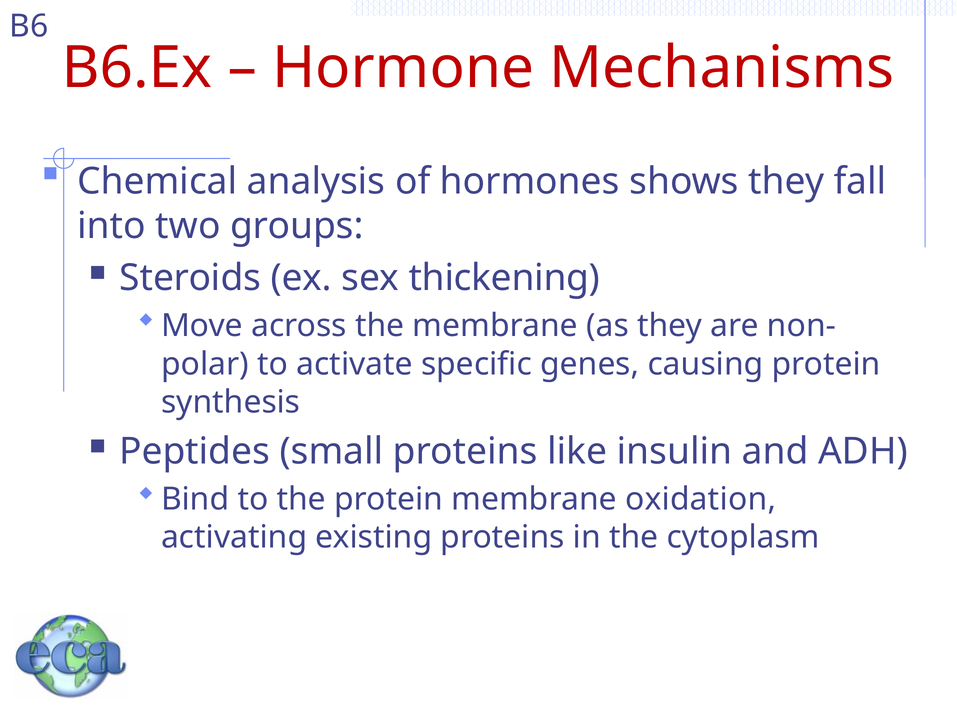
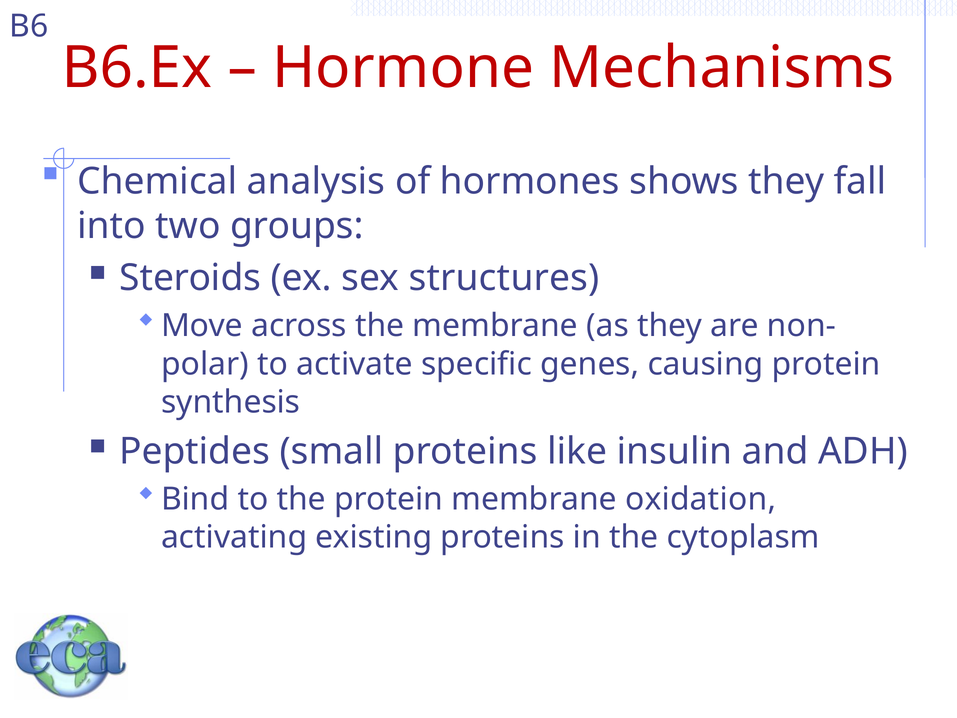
thickening: thickening -> structures
